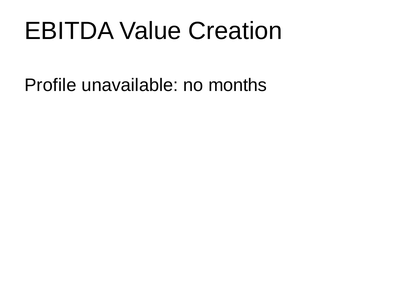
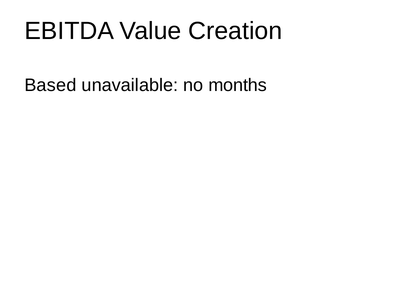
Profile: Profile -> Based
